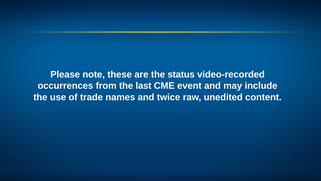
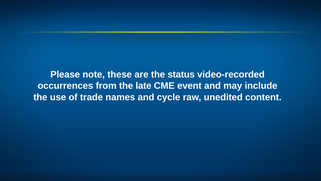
last: last -> late
twice: twice -> cycle
